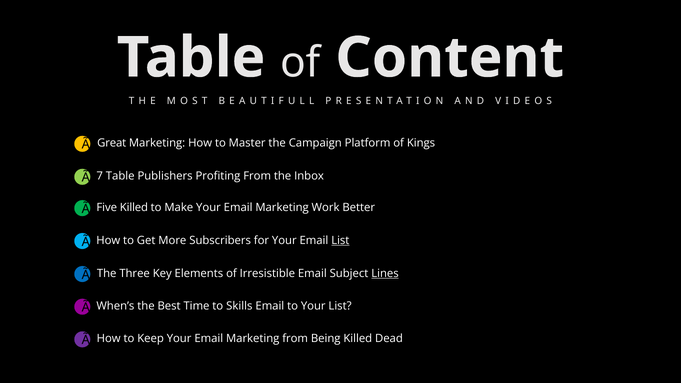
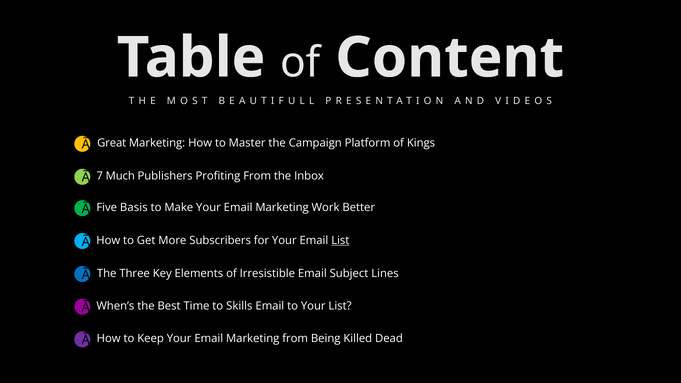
7 Table: Table -> Much
Five Killed: Killed -> Basis
Lines underline: present -> none
